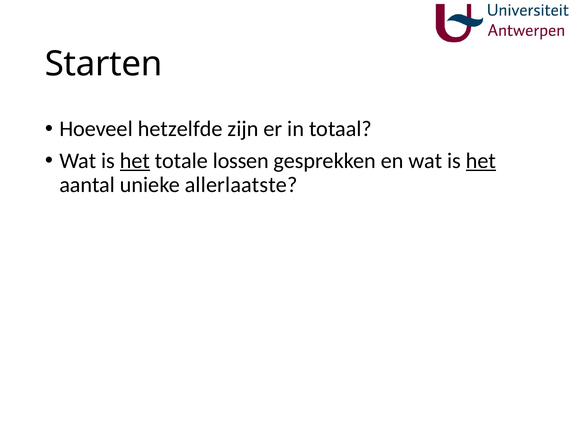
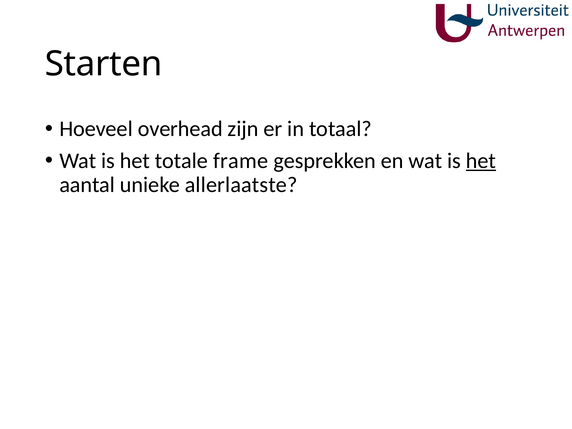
hetzelfde: hetzelfde -> overhead
het at (135, 161) underline: present -> none
lossen: lossen -> frame
